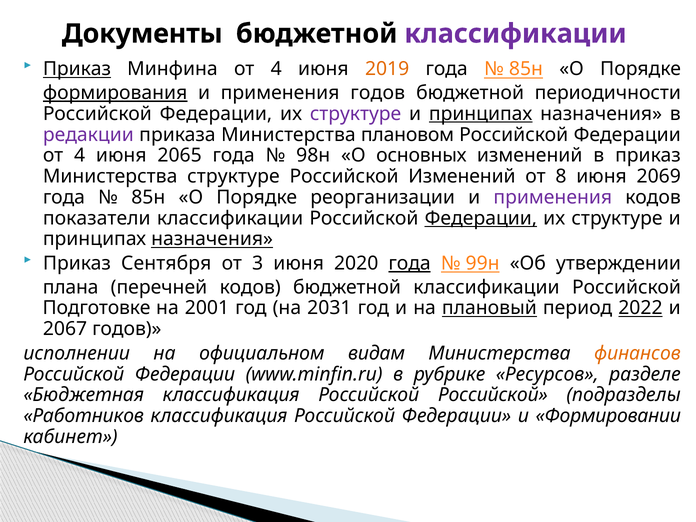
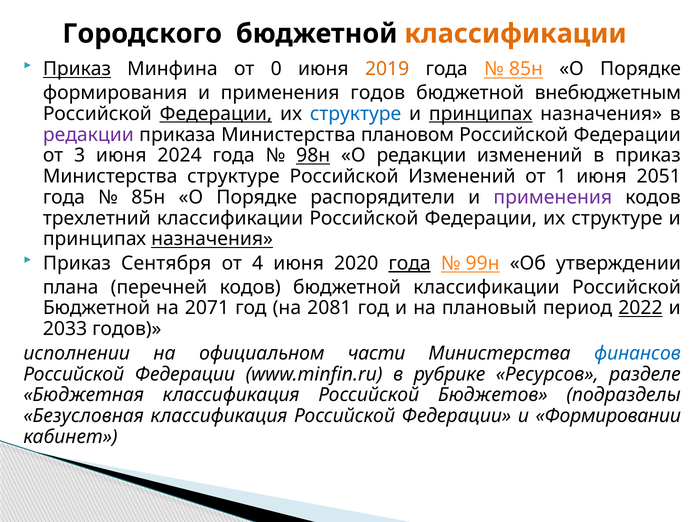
Документы: Документы -> Городского
классификации at (515, 34) colour: purple -> orange
Минфина от 4: 4 -> 0
формирования underline: present -> none
периодичности: периодичности -> внебюджетным
Федерации at (216, 114) underline: none -> present
структуре at (356, 114) colour: purple -> blue
4 at (80, 156): 4 -> 3
2065: 2065 -> 2024
98н underline: none -> present
О основных: основных -> редакции
8: 8 -> 1
2069: 2069 -> 2051
реорганизации: реорганизации -> распорядители
показатели: показатели -> трехлетний
Федерации at (481, 218) underline: present -> none
3: 3 -> 4
Подготовке at (97, 308): Подготовке -> Бюджетной
2001: 2001 -> 2071
2031: 2031 -> 2081
плановый underline: present -> none
2067: 2067 -> 2033
видам: видам -> части
финансов colour: orange -> blue
Российской Российской: Российской -> Бюджетов
Работников: Работников -> Безусловная
